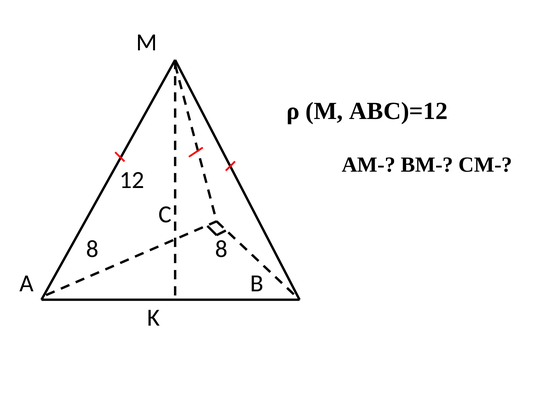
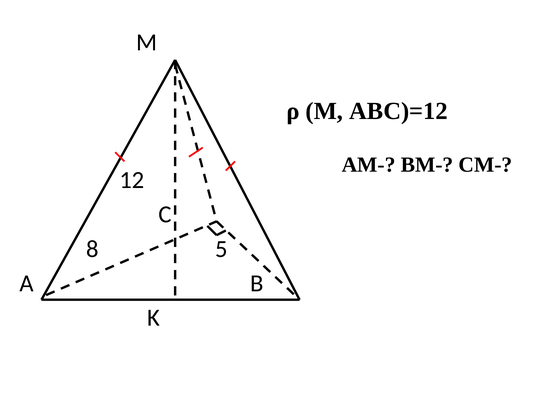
8 8: 8 -> 5
